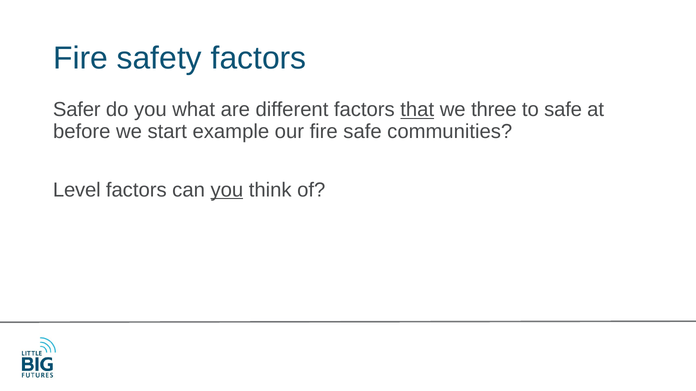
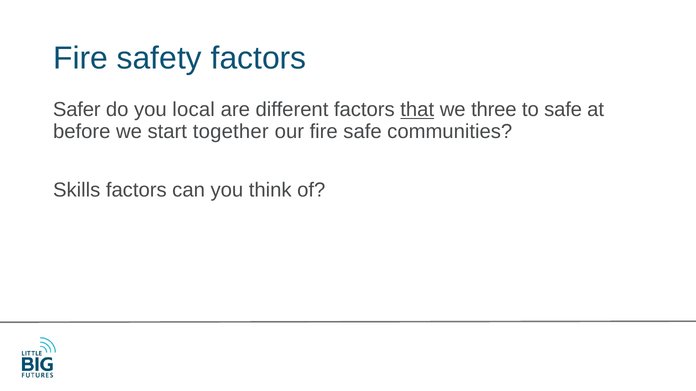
what: what -> local
example: example -> together
Level: Level -> Skills
you at (227, 190) underline: present -> none
